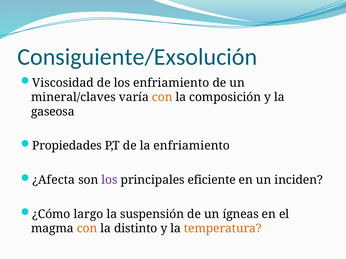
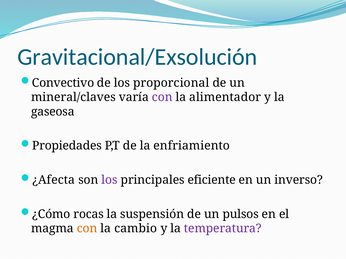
Consiguiente/Exsolución: Consiguiente/Exsolución -> Gravitacional/Exsolución
Viscosidad: Viscosidad -> Convectivo
los enfriamiento: enfriamiento -> proporcional
con at (162, 97) colour: orange -> purple
composición: composición -> alimentador
inciden: inciden -> inverso
largo: largo -> rocas
ígneas: ígneas -> pulsos
distinto: distinto -> cambio
temperatura colour: orange -> purple
